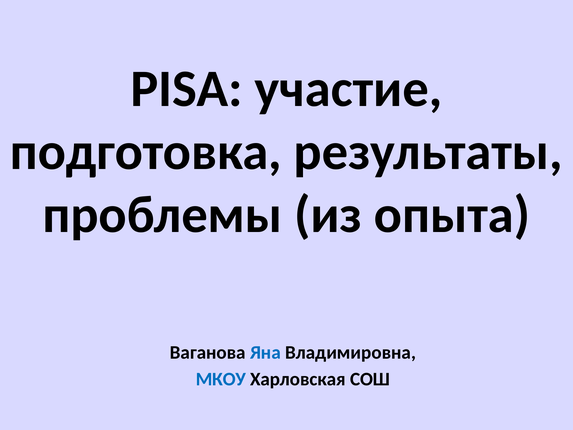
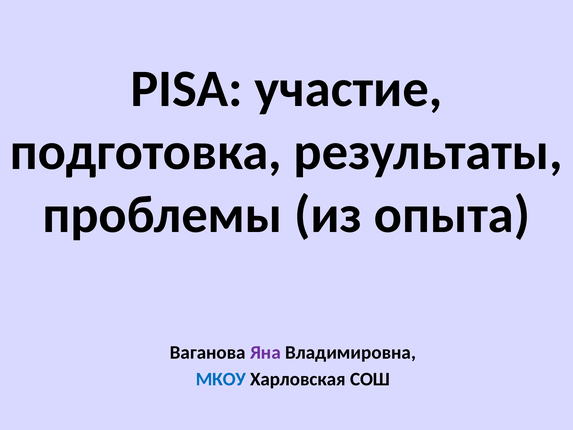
Яна colour: blue -> purple
